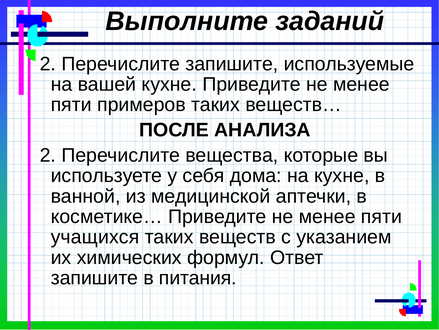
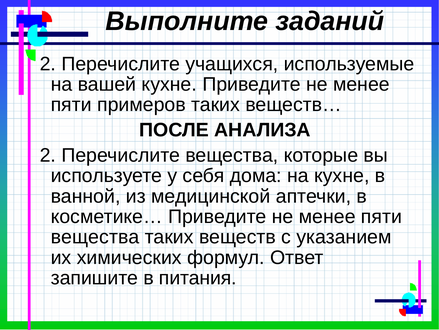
Перечислите запишите: запишите -> учащихся
учащихся at (95, 237): учащихся -> вещества
